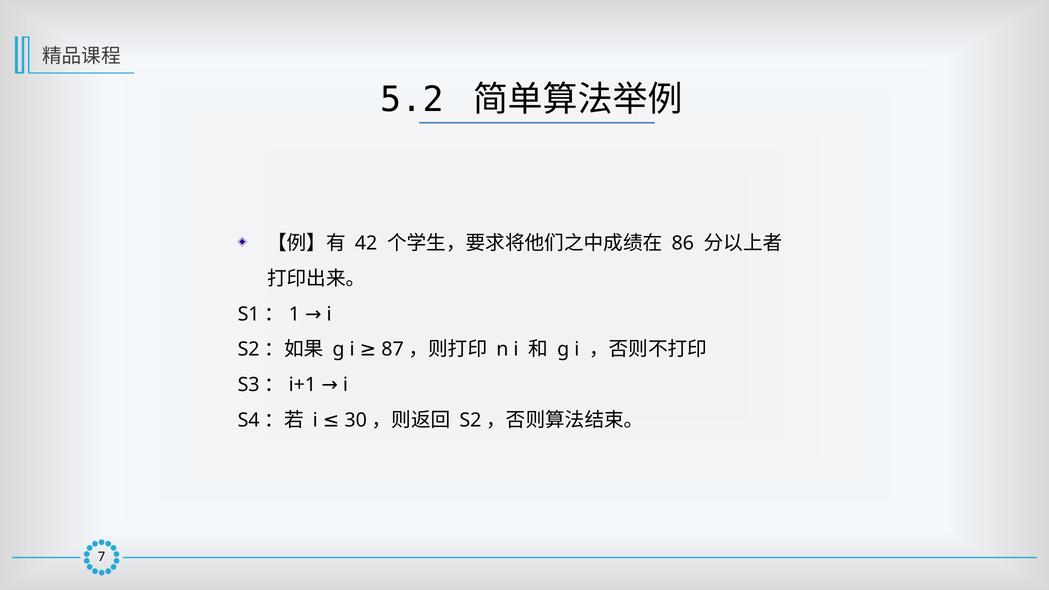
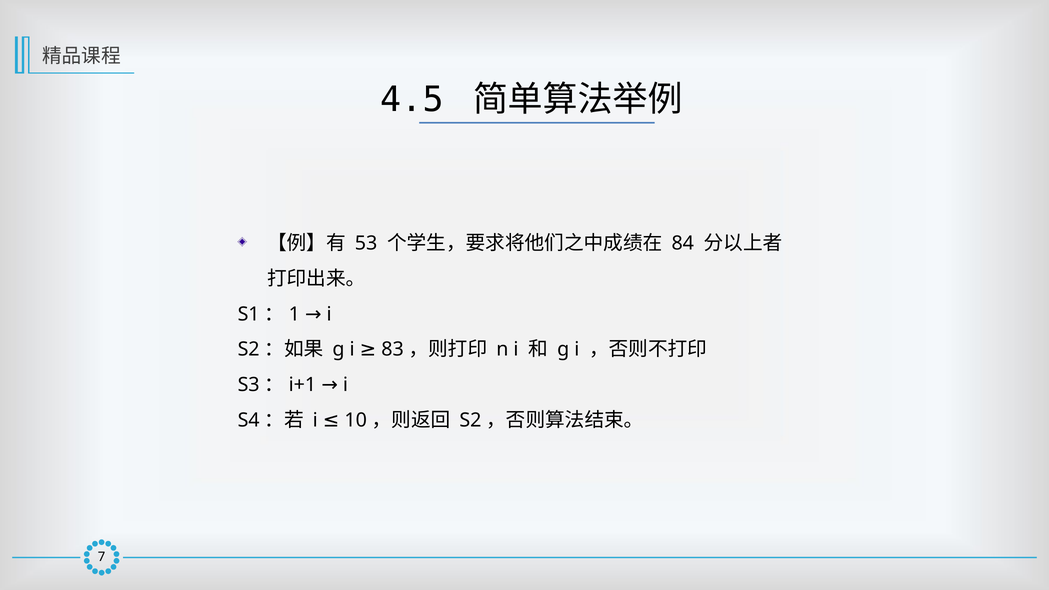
5.2: 5.2 -> 4.5
42: 42 -> 53
86: 86 -> 84
87: 87 -> 83
30: 30 -> 10
